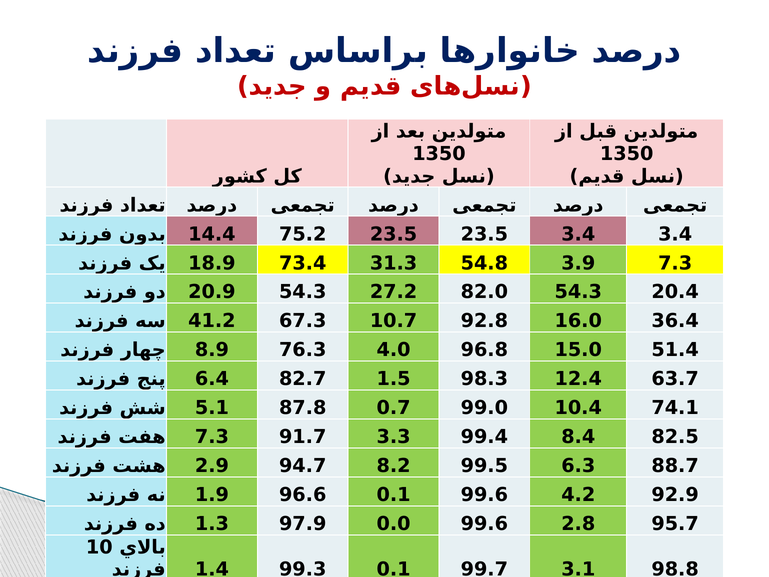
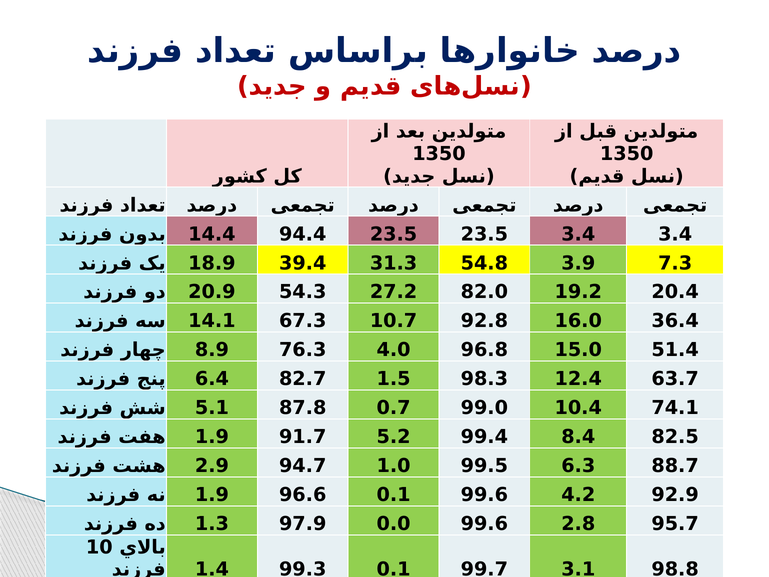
75.2: 75.2 -> 94.4
73.4: 73.4 -> 39.4
82.0 54.3: 54.3 -> 19.2
41.2: 41.2 -> 14.1
7.3 at (212, 437): 7.3 -> 1.9
3.3: 3.3 -> 5.2
8.2: 8.2 -> 1.0
